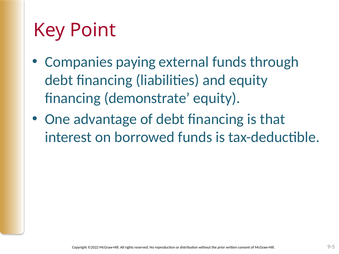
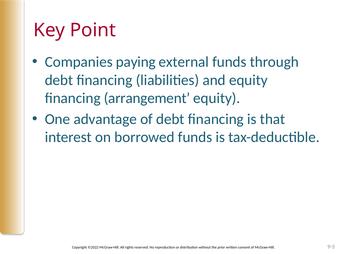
demonstrate: demonstrate -> arrangement
